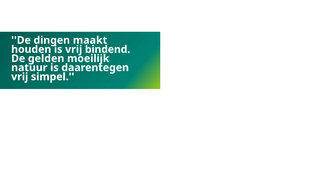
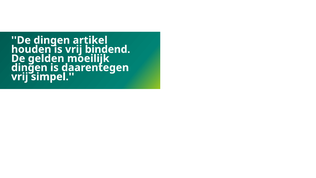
maakt: maakt -> artikel
natuur at (29, 68): natuur -> dingen
